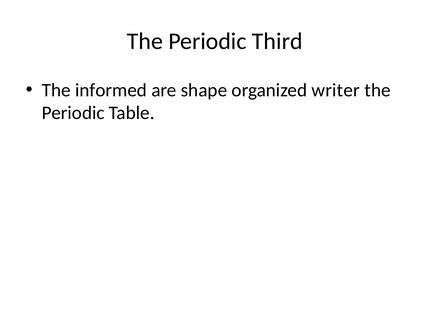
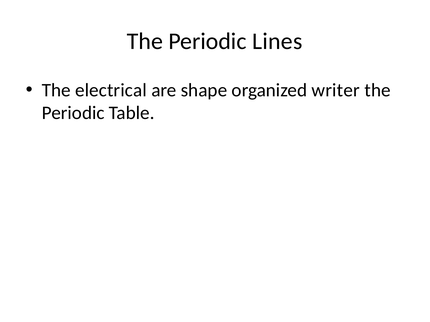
Third: Third -> Lines
informed: informed -> electrical
